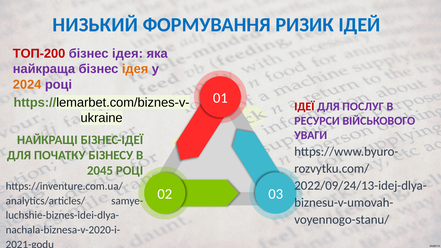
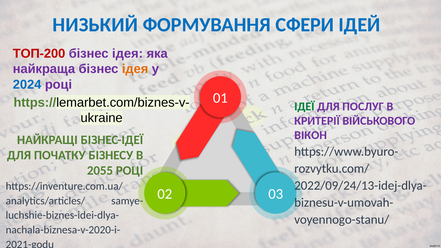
РИЗИК: РИЗИК -> СФЕРИ
2024 colour: orange -> blue
ІДЕЇ colour: red -> green
РЕСУРСИ: РЕСУРСИ -> КРИТЕРІЇ
УВАГИ: УВАГИ -> ВІКОН
2045: 2045 -> 2055
